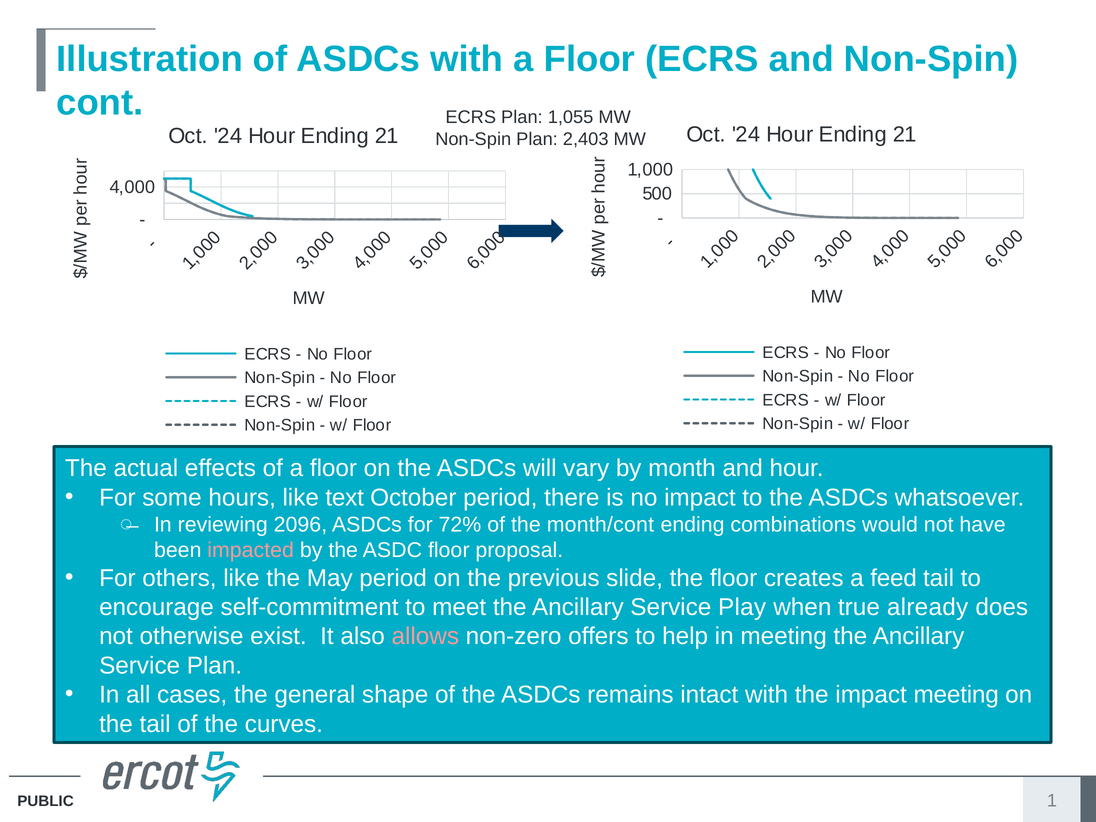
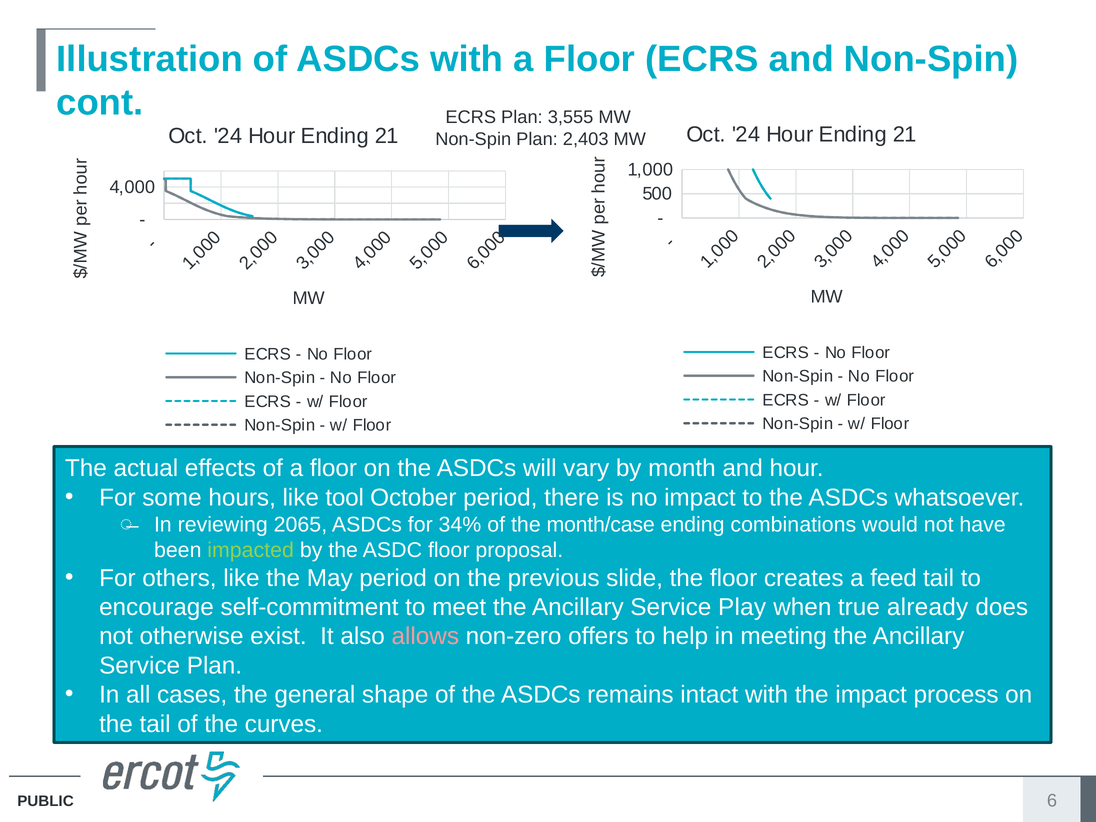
1,055: 1,055 -> 3,555
text: text -> tool
2096: 2096 -> 2065
72%: 72% -> 34%
month/cont: month/cont -> month/case
impacted colour: pink -> light green
impact meeting: meeting -> process
1 at (1052, 801): 1 -> 6
